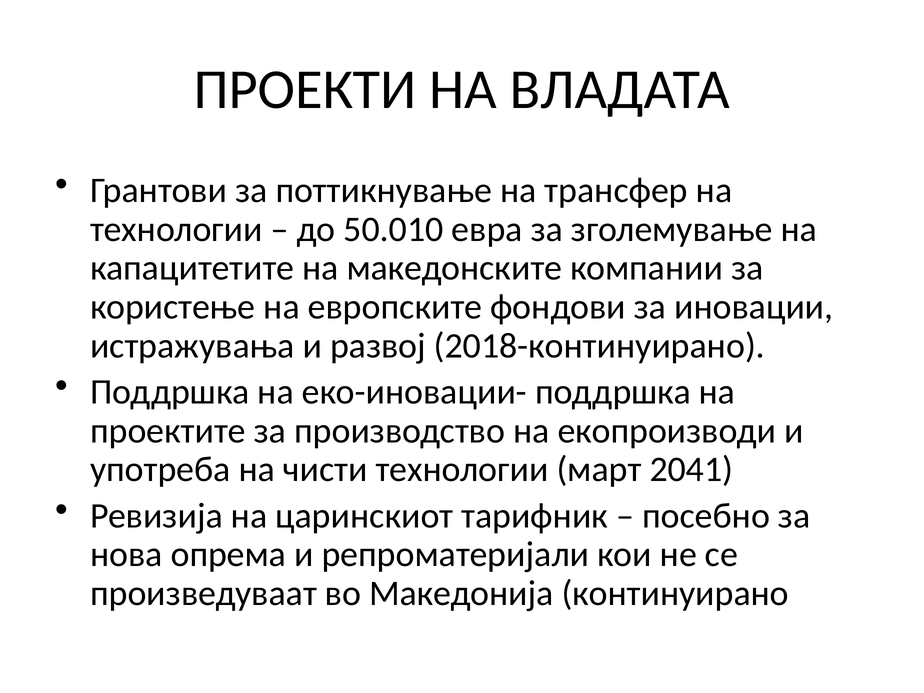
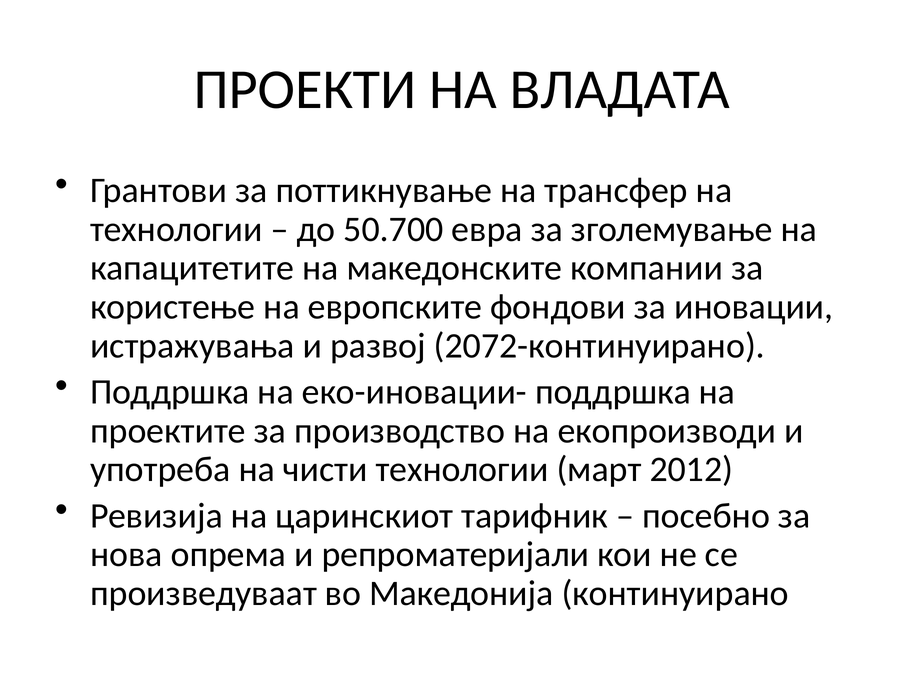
50.010: 50.010 -> 50.700
2018-континуирано: 2018-континуирано -> 2072-континуирано
2041: 2041 -> 2012
